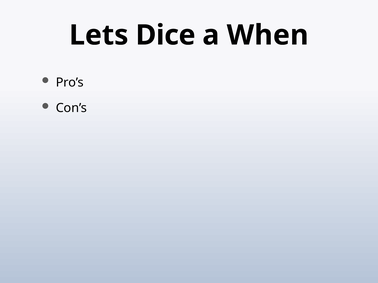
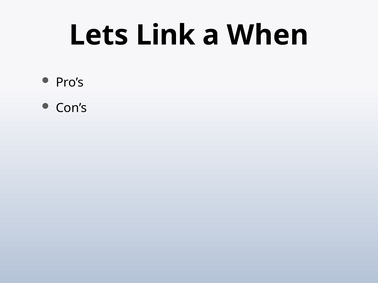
Dice: Dice -> Link
